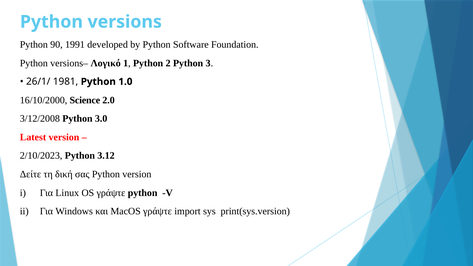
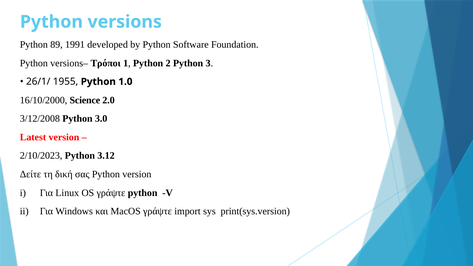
90: 90 -> 89
Λογικό: Λογικό -> Τρόποι
1981: 1981 -> 1955
